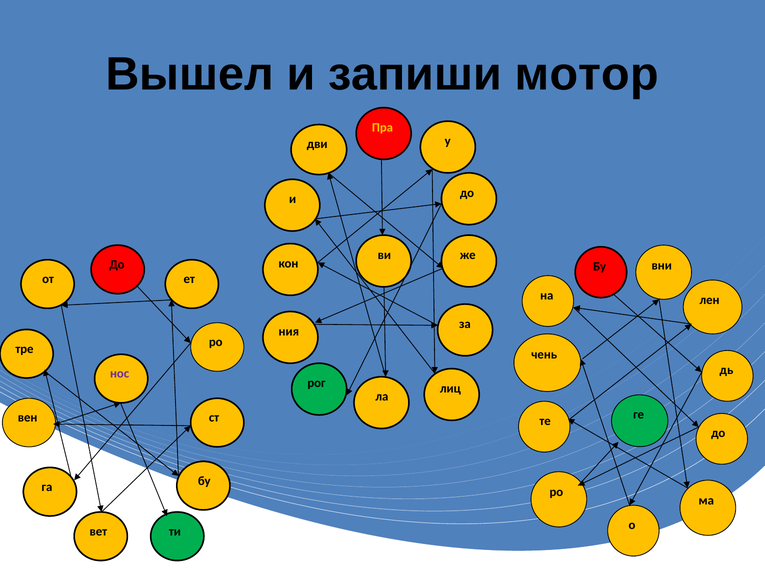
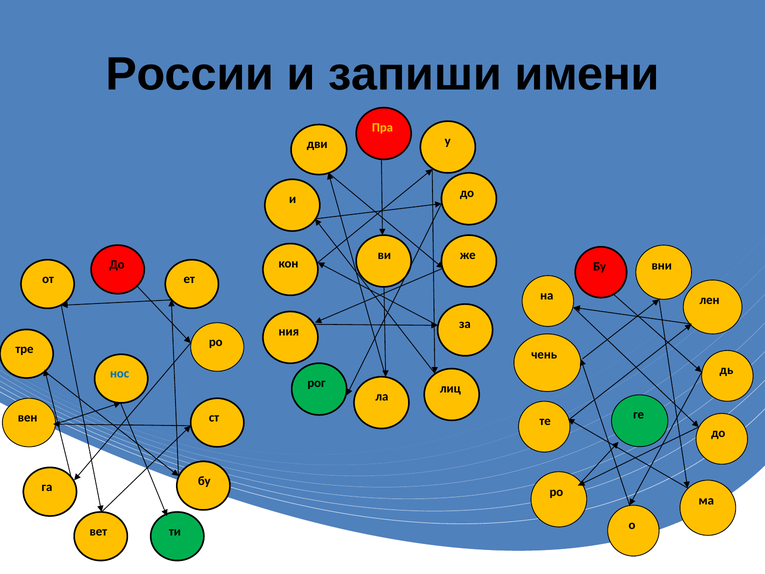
Вышел: Вышел -> России
мотор: мотор -> имени
нос colour: purple -> blue
